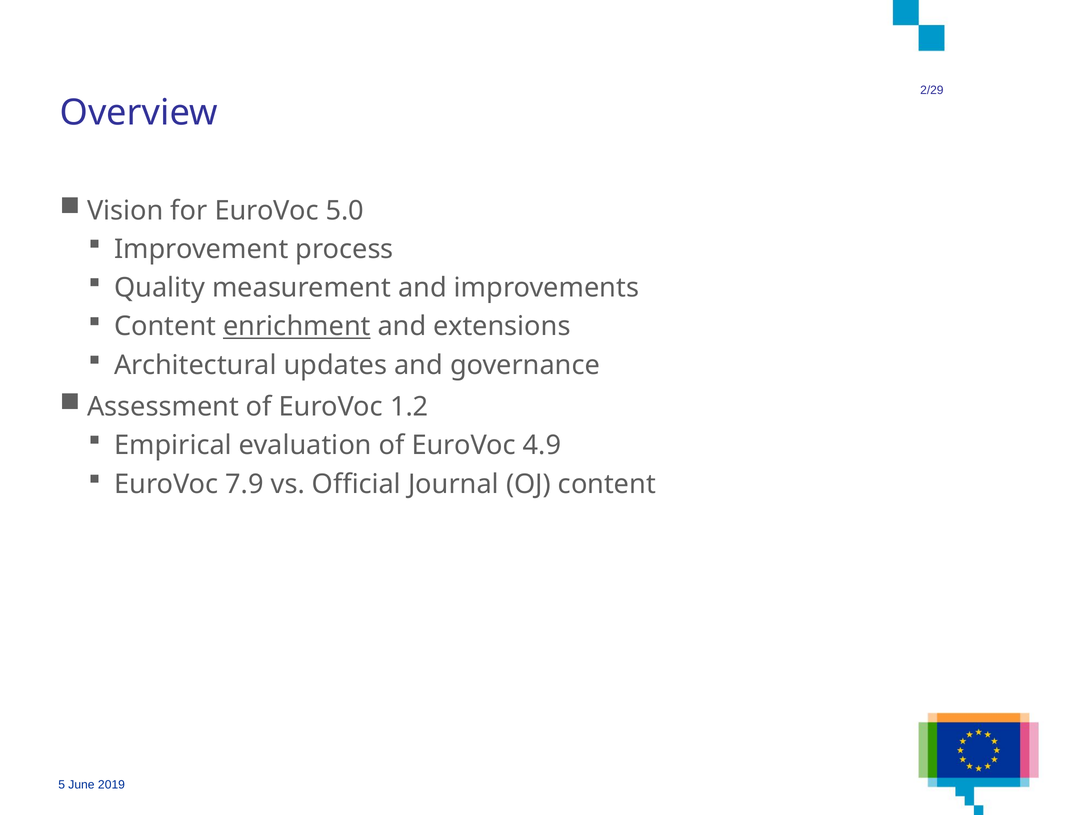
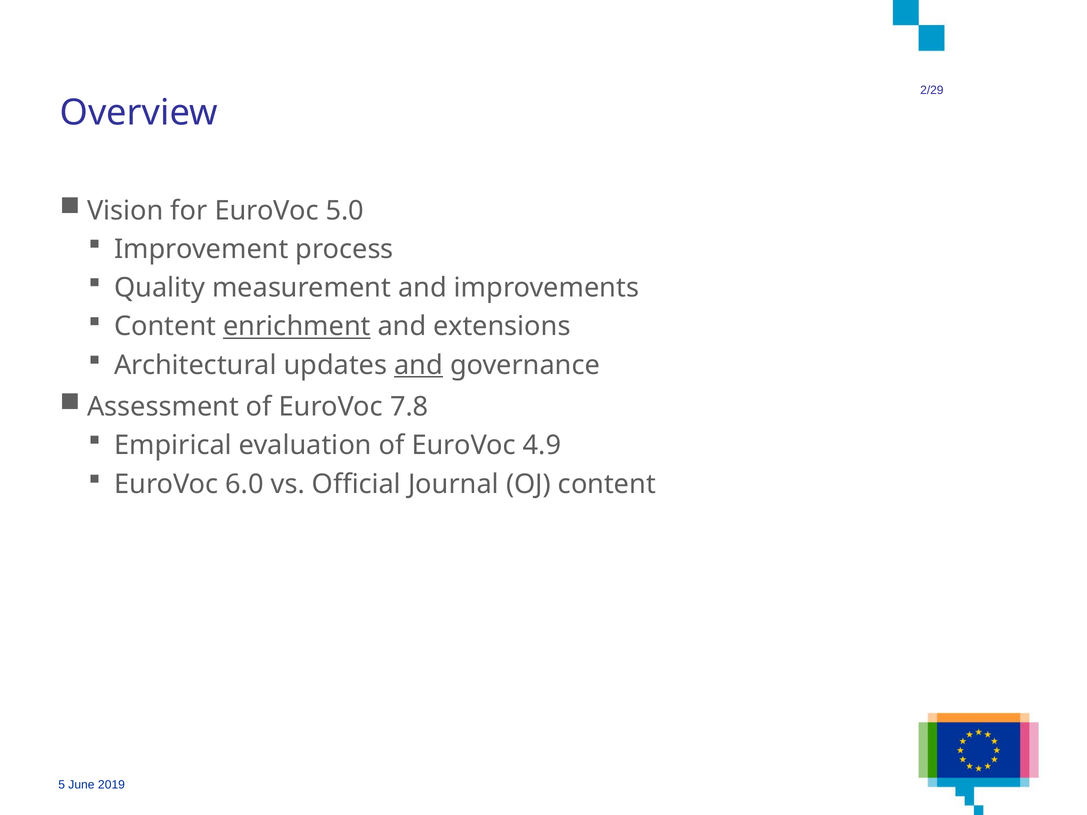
and at (419, 365) underline: none -> present
1.2: 1.2 -> 7.8
7.9: 7.9 -> 6.0
